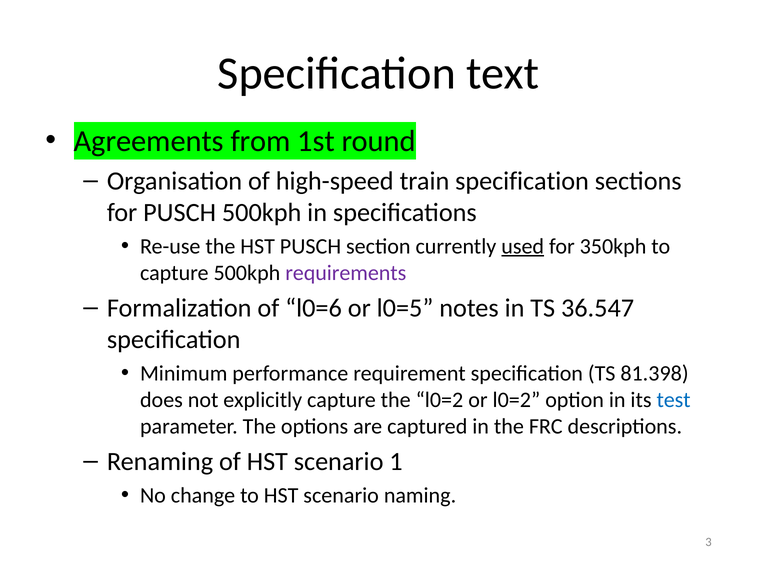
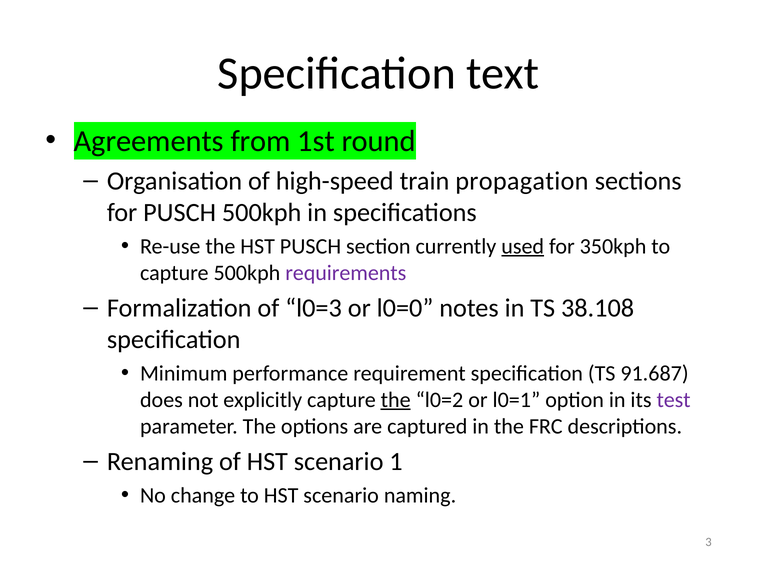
train specification: specification -> propagation
l0=6: l0=6 -> l0=3
l0=5: l0=5 -> l0=0
36.547: 36.547 -> 38.108
81.398: 81.398 -> 91.687
the at (396, 400) underline: none -> present
or l0=2: l0=2 -> l0=1
test colour: blue -> purple
